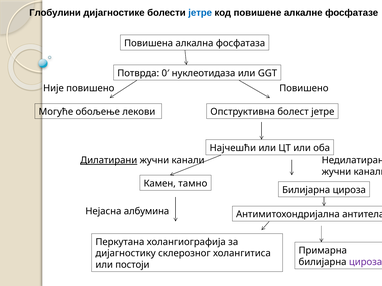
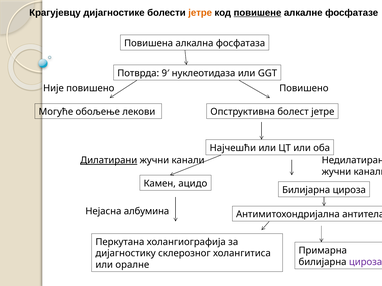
Глобулини: Глобулини -> Крагујевцу
јетре at (200, 13) colour: blue -> orange
повишене underline: none -> present
0′: 0′ -> 9′
тамно: тамно -> ацидо
постоји: постоји -> оралне
